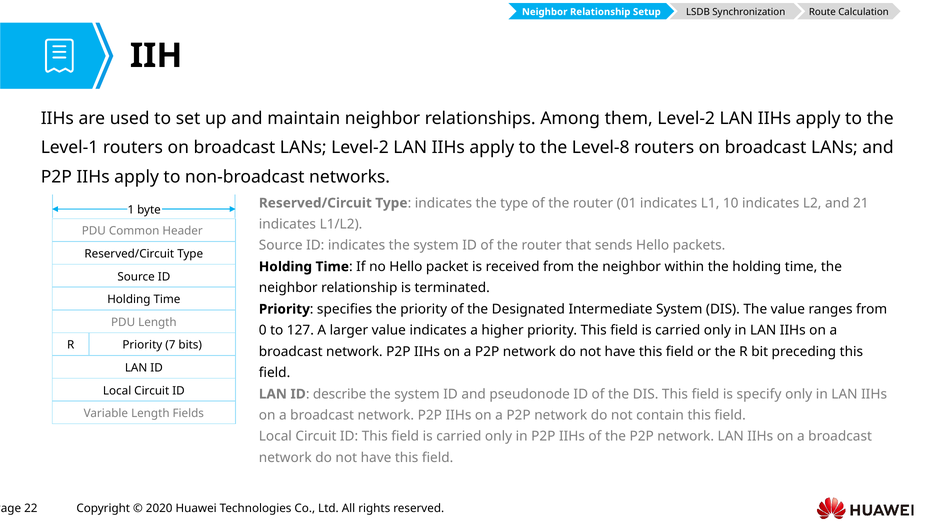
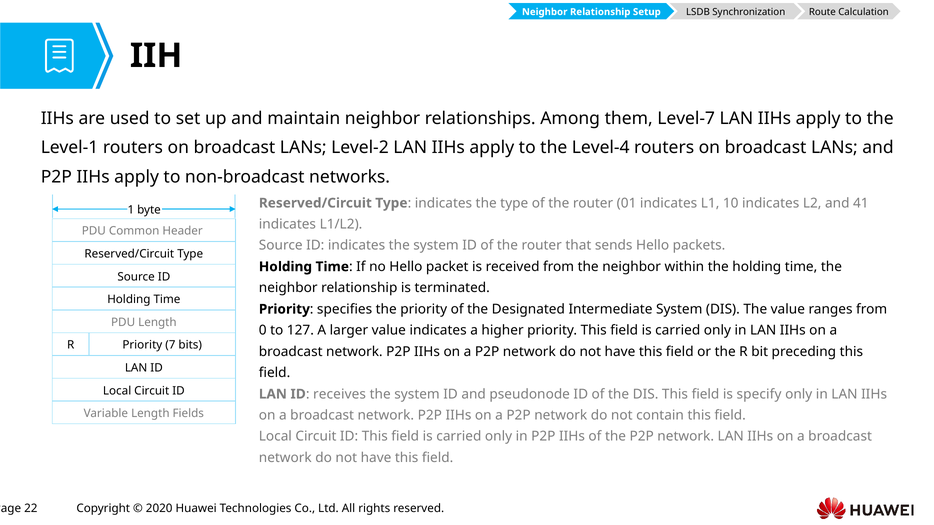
them Level-2: Level-2 -> Level-7
Level-8: Level-8 -> Level-4
21: 21 -> 41
describe: describe -> receives
